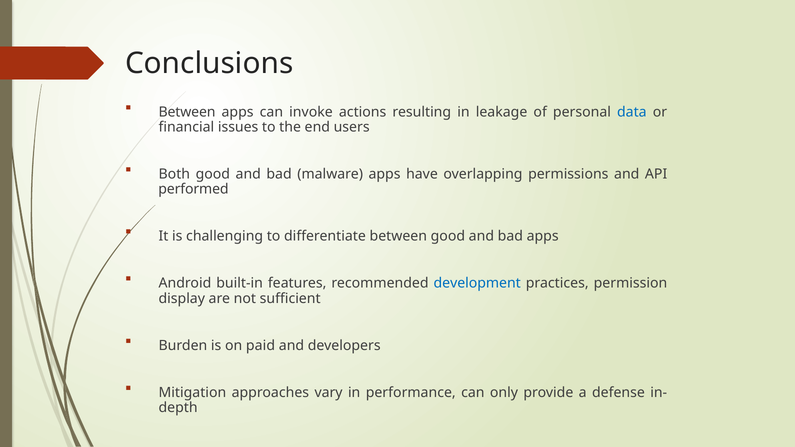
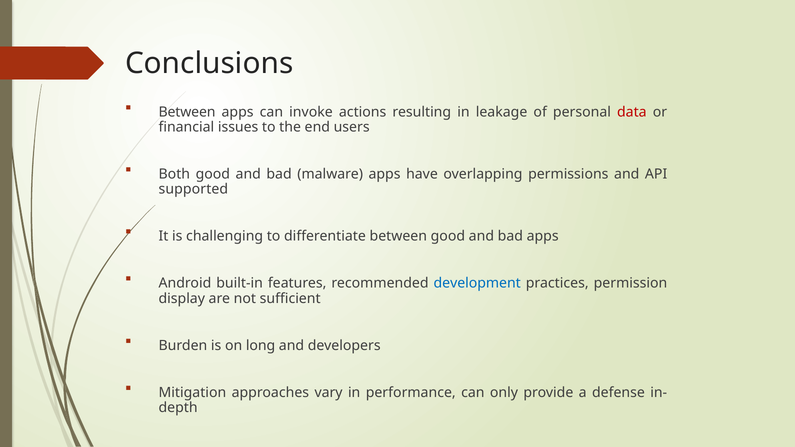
data colour: blue -> red
performed: performed -> supported
paid: paid -> long
